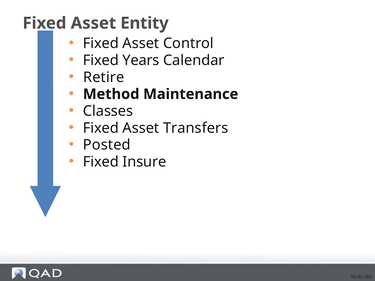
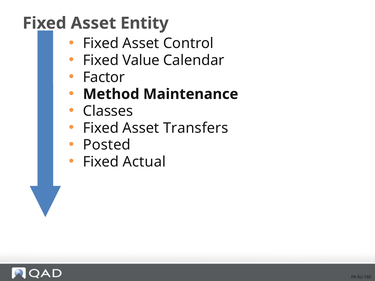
Years: Years -> Value
Retire: Retire -> Factor
Insure: Insure -> Actual
